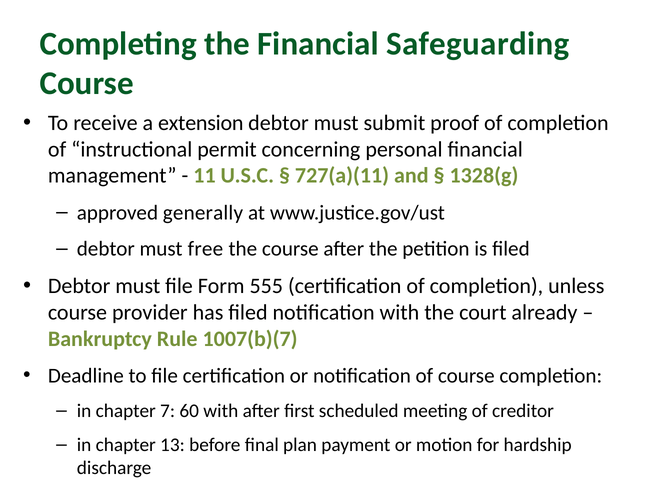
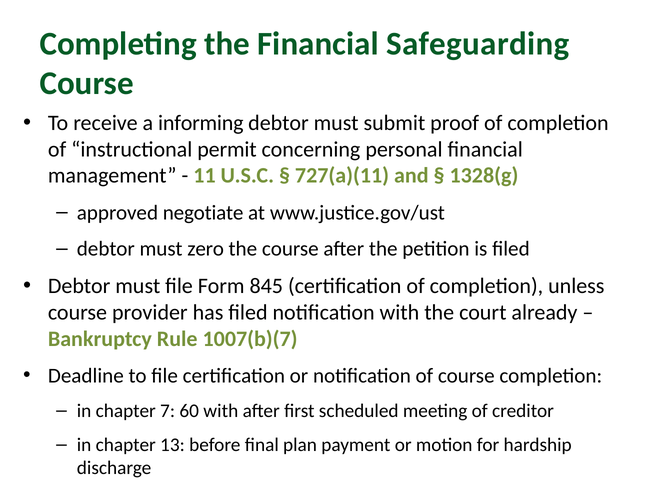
extension: extension -> informing
generally: generally -> negotiate
free: free -> zero
555: 555 -> 845
